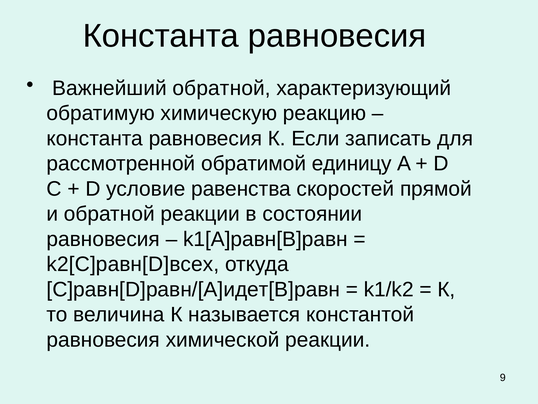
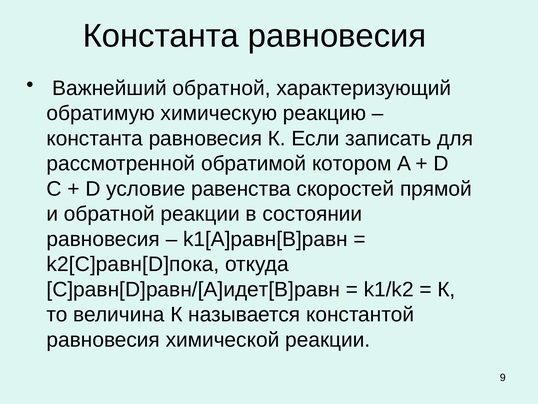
единицу: единицу -> котором
k2[C]равн[D]всех: k2[C]равн[D]всех -> k2[C]равн[D]пока
